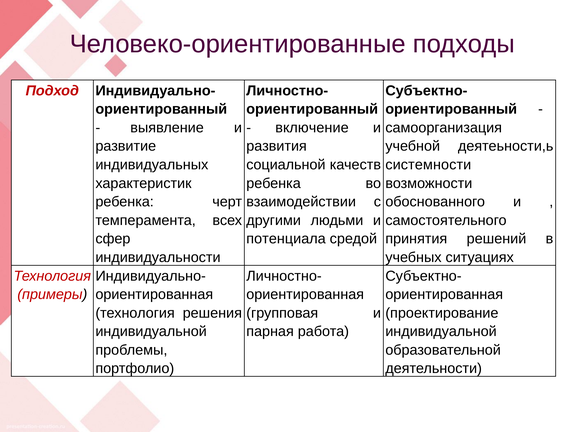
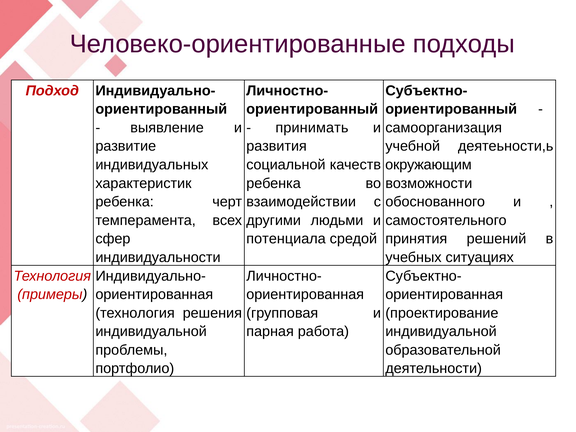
включение: включение -> принимать
системности: системности -> окружающим
